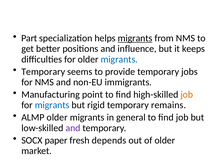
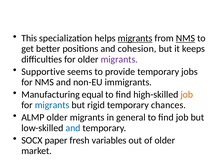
Part: Part -> This
NMS at (185, 38) underline: none -> present
influence: influence -> cohesion
migrants at (119, 59) colour: blue -> purple
Temporary at (43, 71): Temporary -> Supportive
point: point -> equal
remains: remains -> chances
and at (73, 127) colour: purple -> blue
depends: depends -> variables
